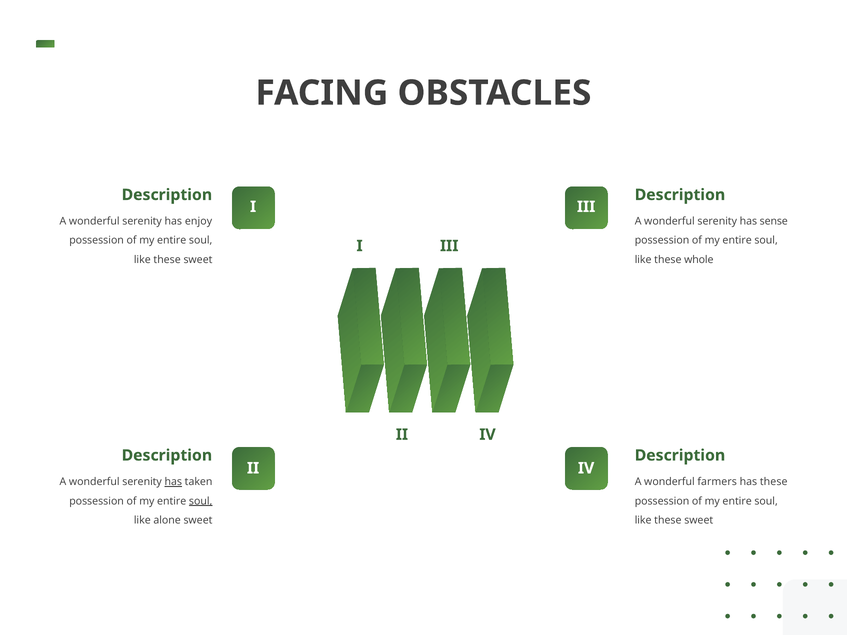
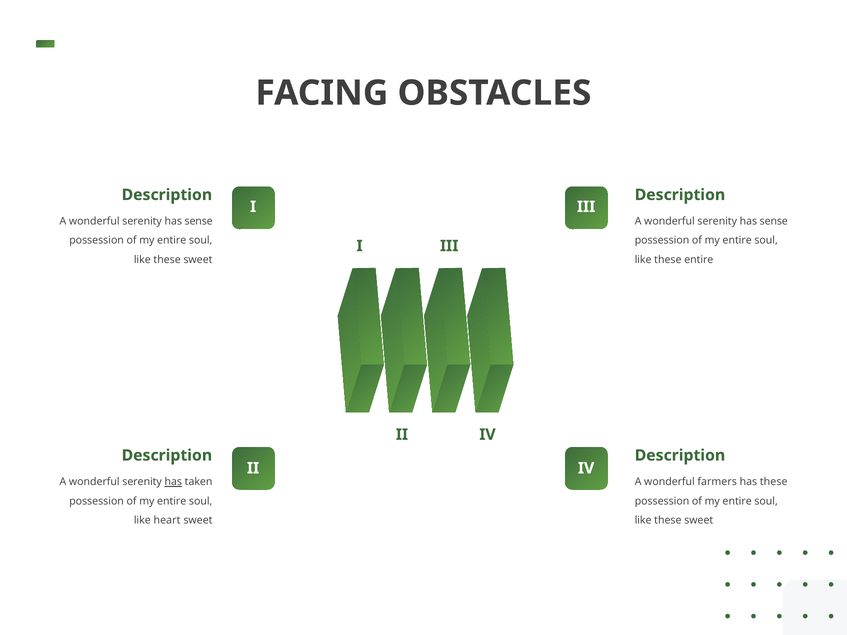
enjoy at (199, 221): enjoy -> sense
these whole: whole -> entire
soul at (201, 501) underline: present -> none
alone: alone -> heart
